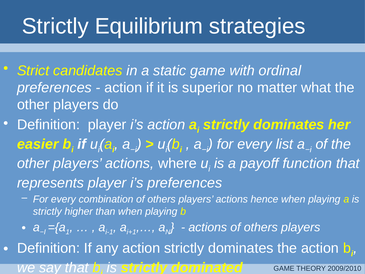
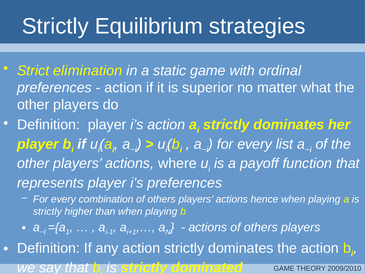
candidates: candidates -> elimination
easier at (38, 144): easier -> player
